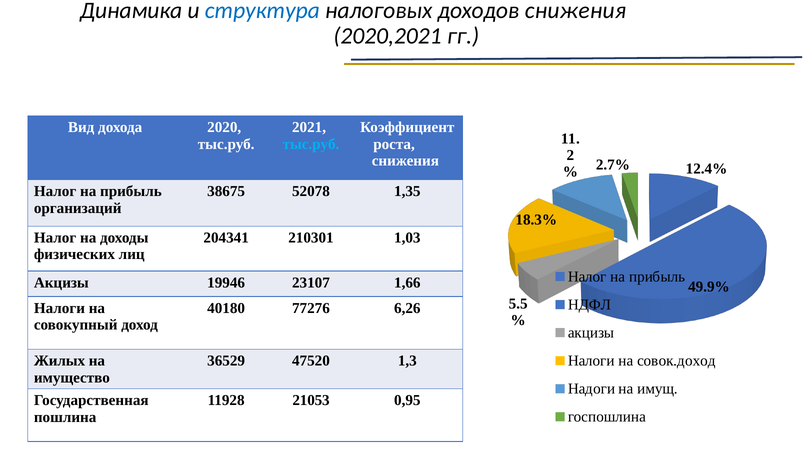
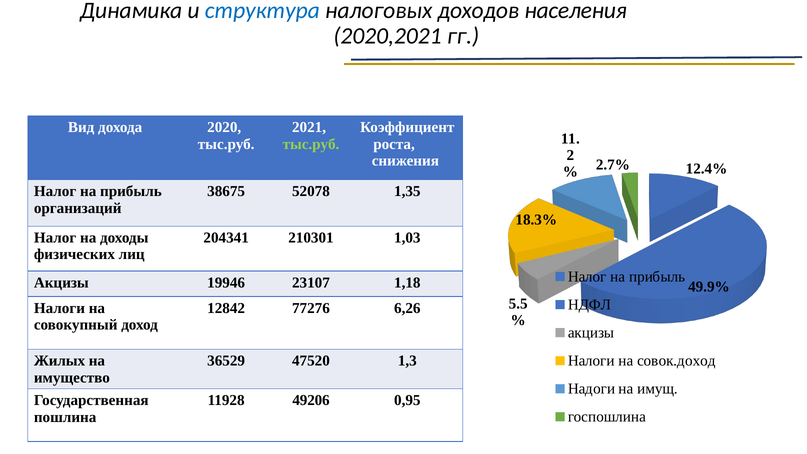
доходов снижения: снижения -> населения
тыс.руб at (311, 144) colour: light blue -> light green
1,66: 1,66 -> 1,18
40180: 40180 -> 12842
21053: 21053 -> 49206
